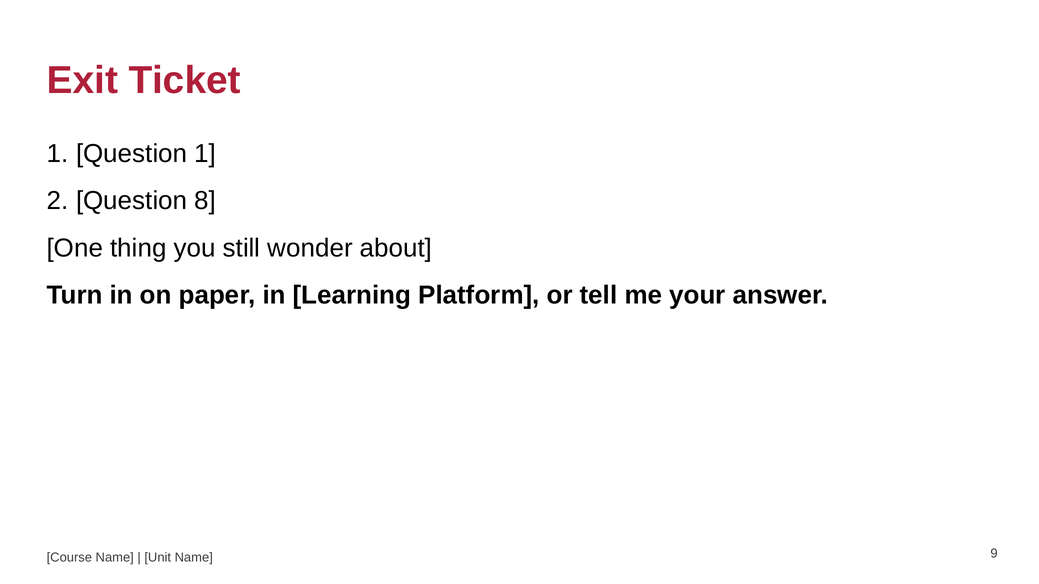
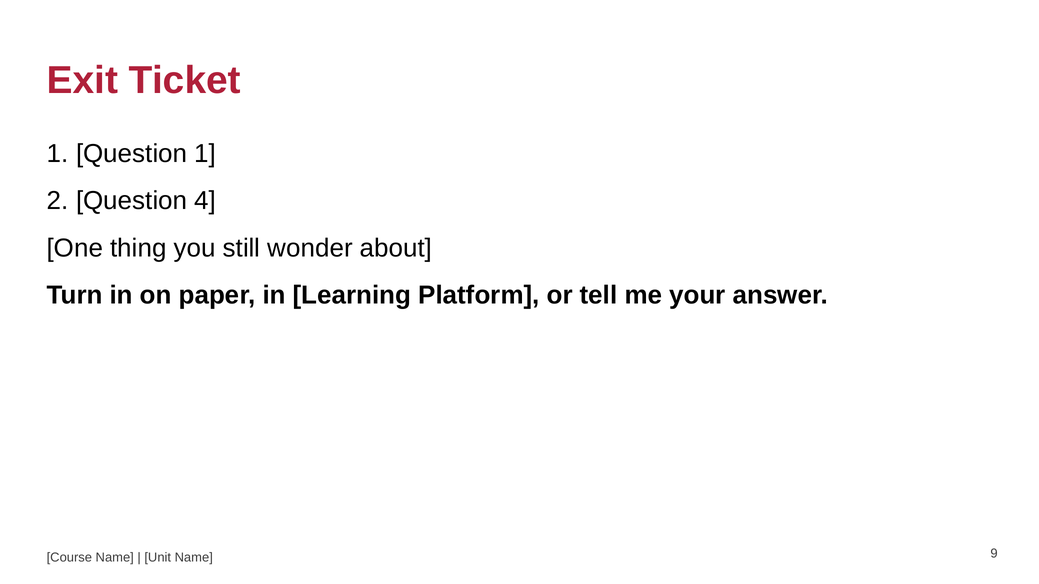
8: 8 -> 4
